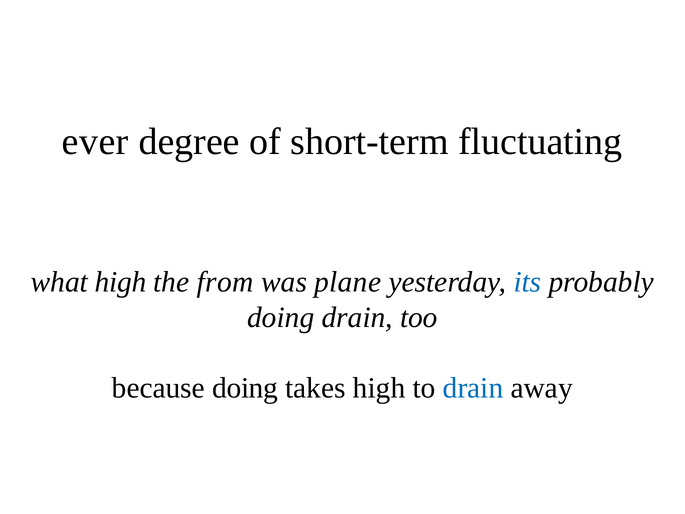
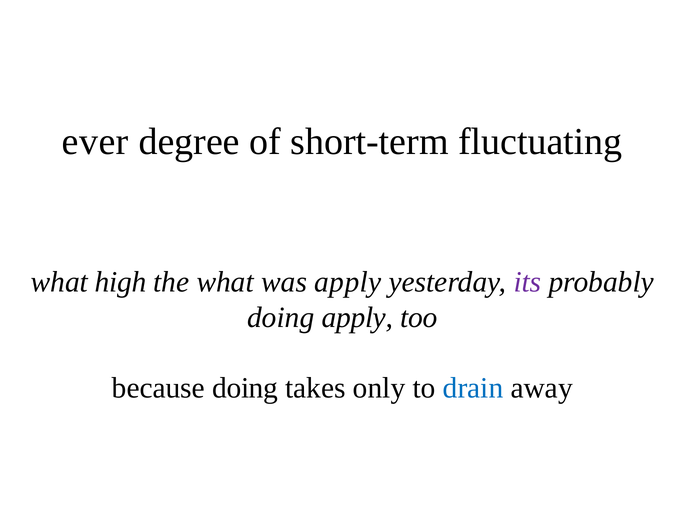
the from: from -> what
was plane: plane -> apply
its colour: blue -> purple
doing drain: drain -> apply
takes high: high -> only
